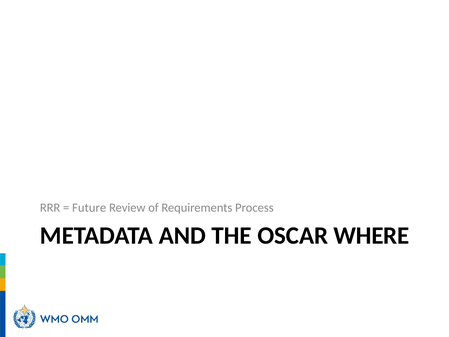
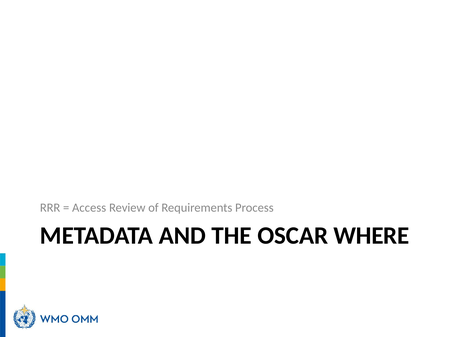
Future: Future -> Access
